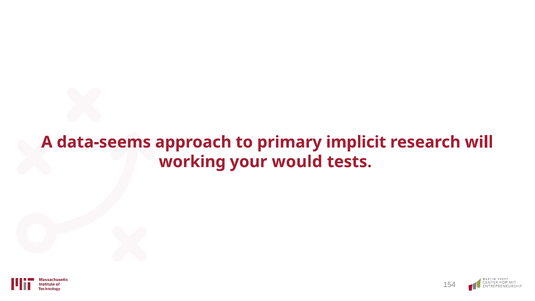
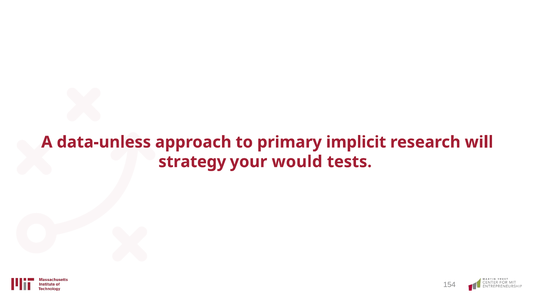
data-seems: data-seems -> data-unless
working: working -> strategy
